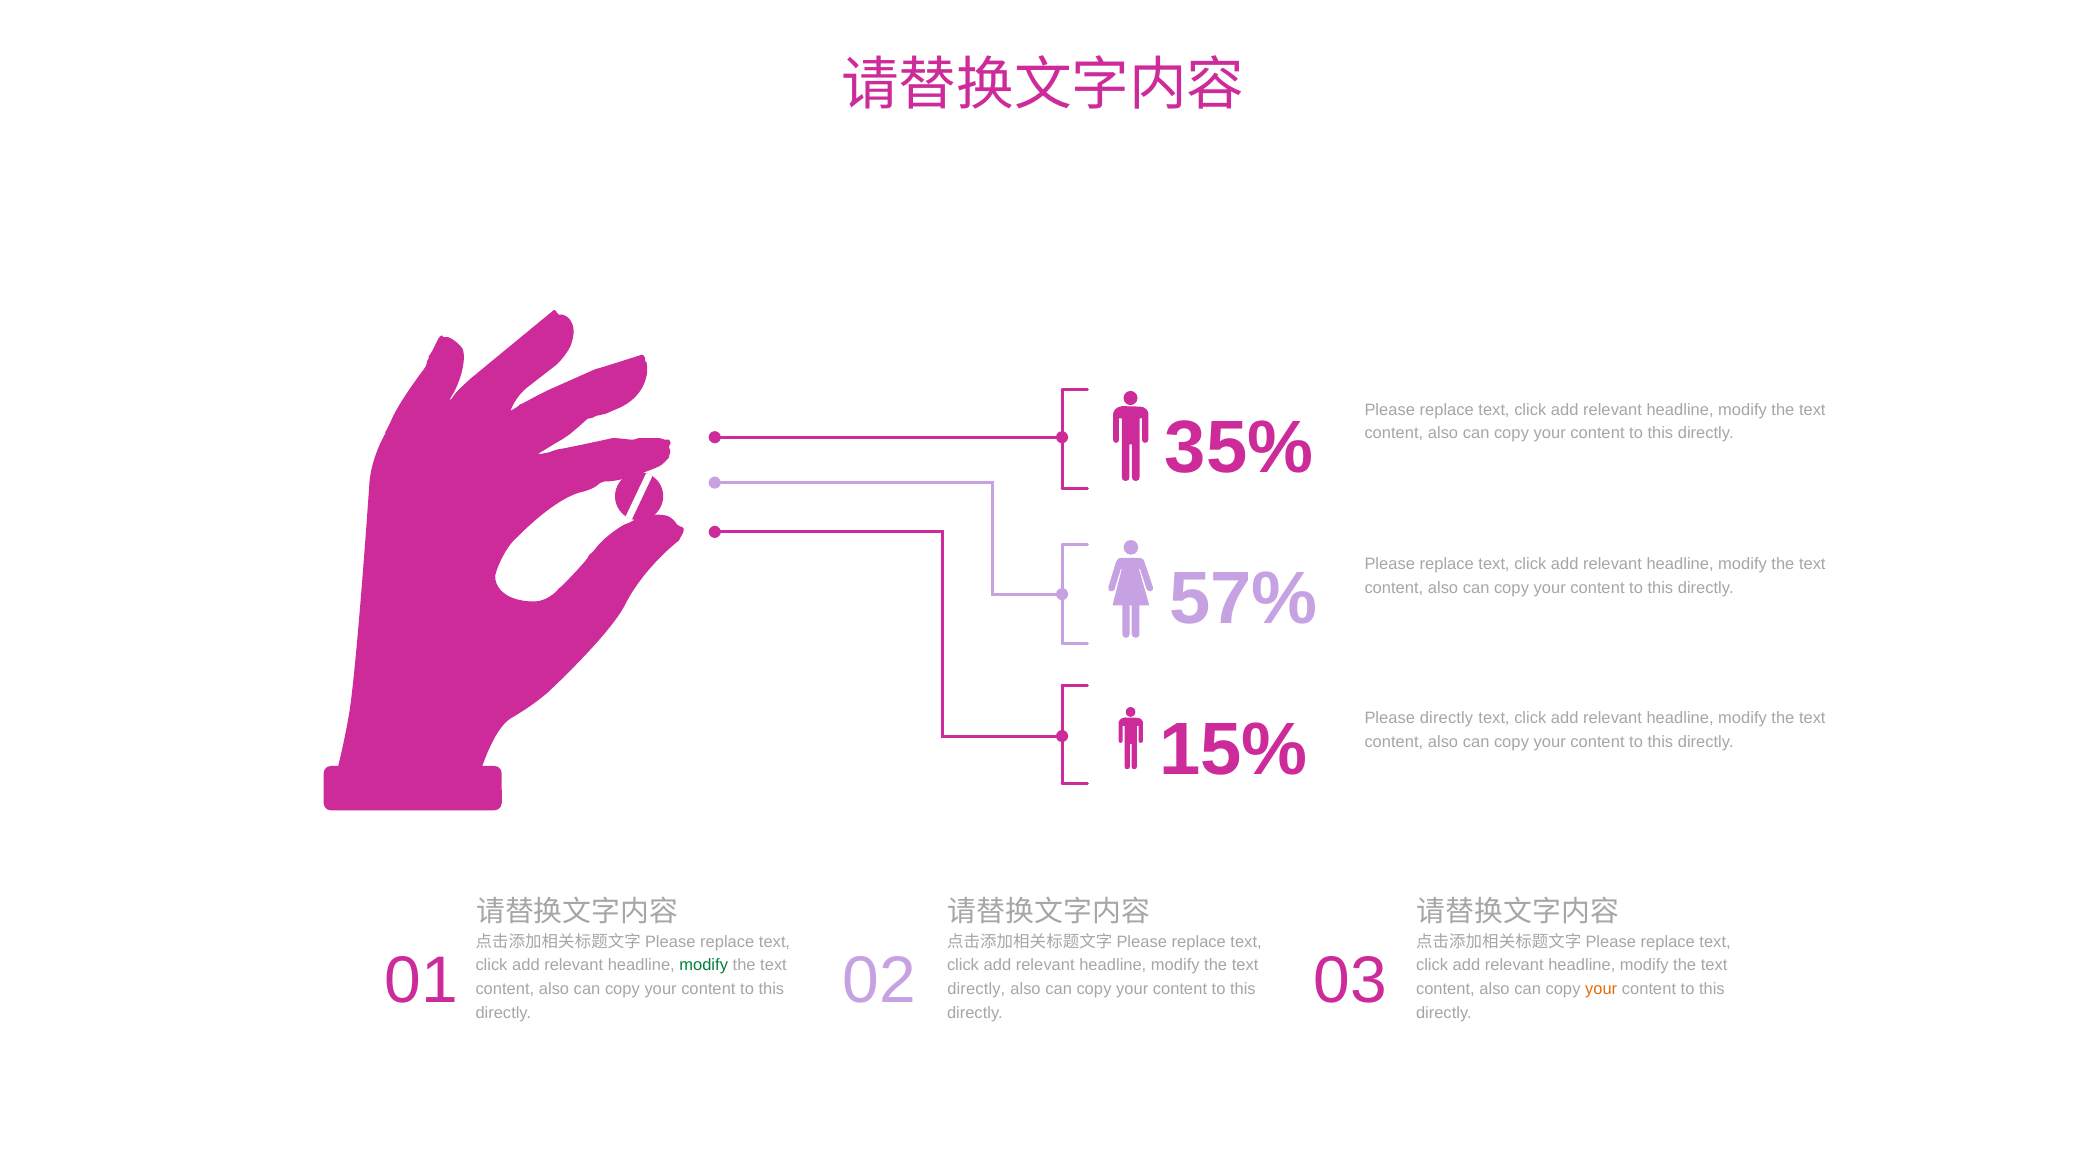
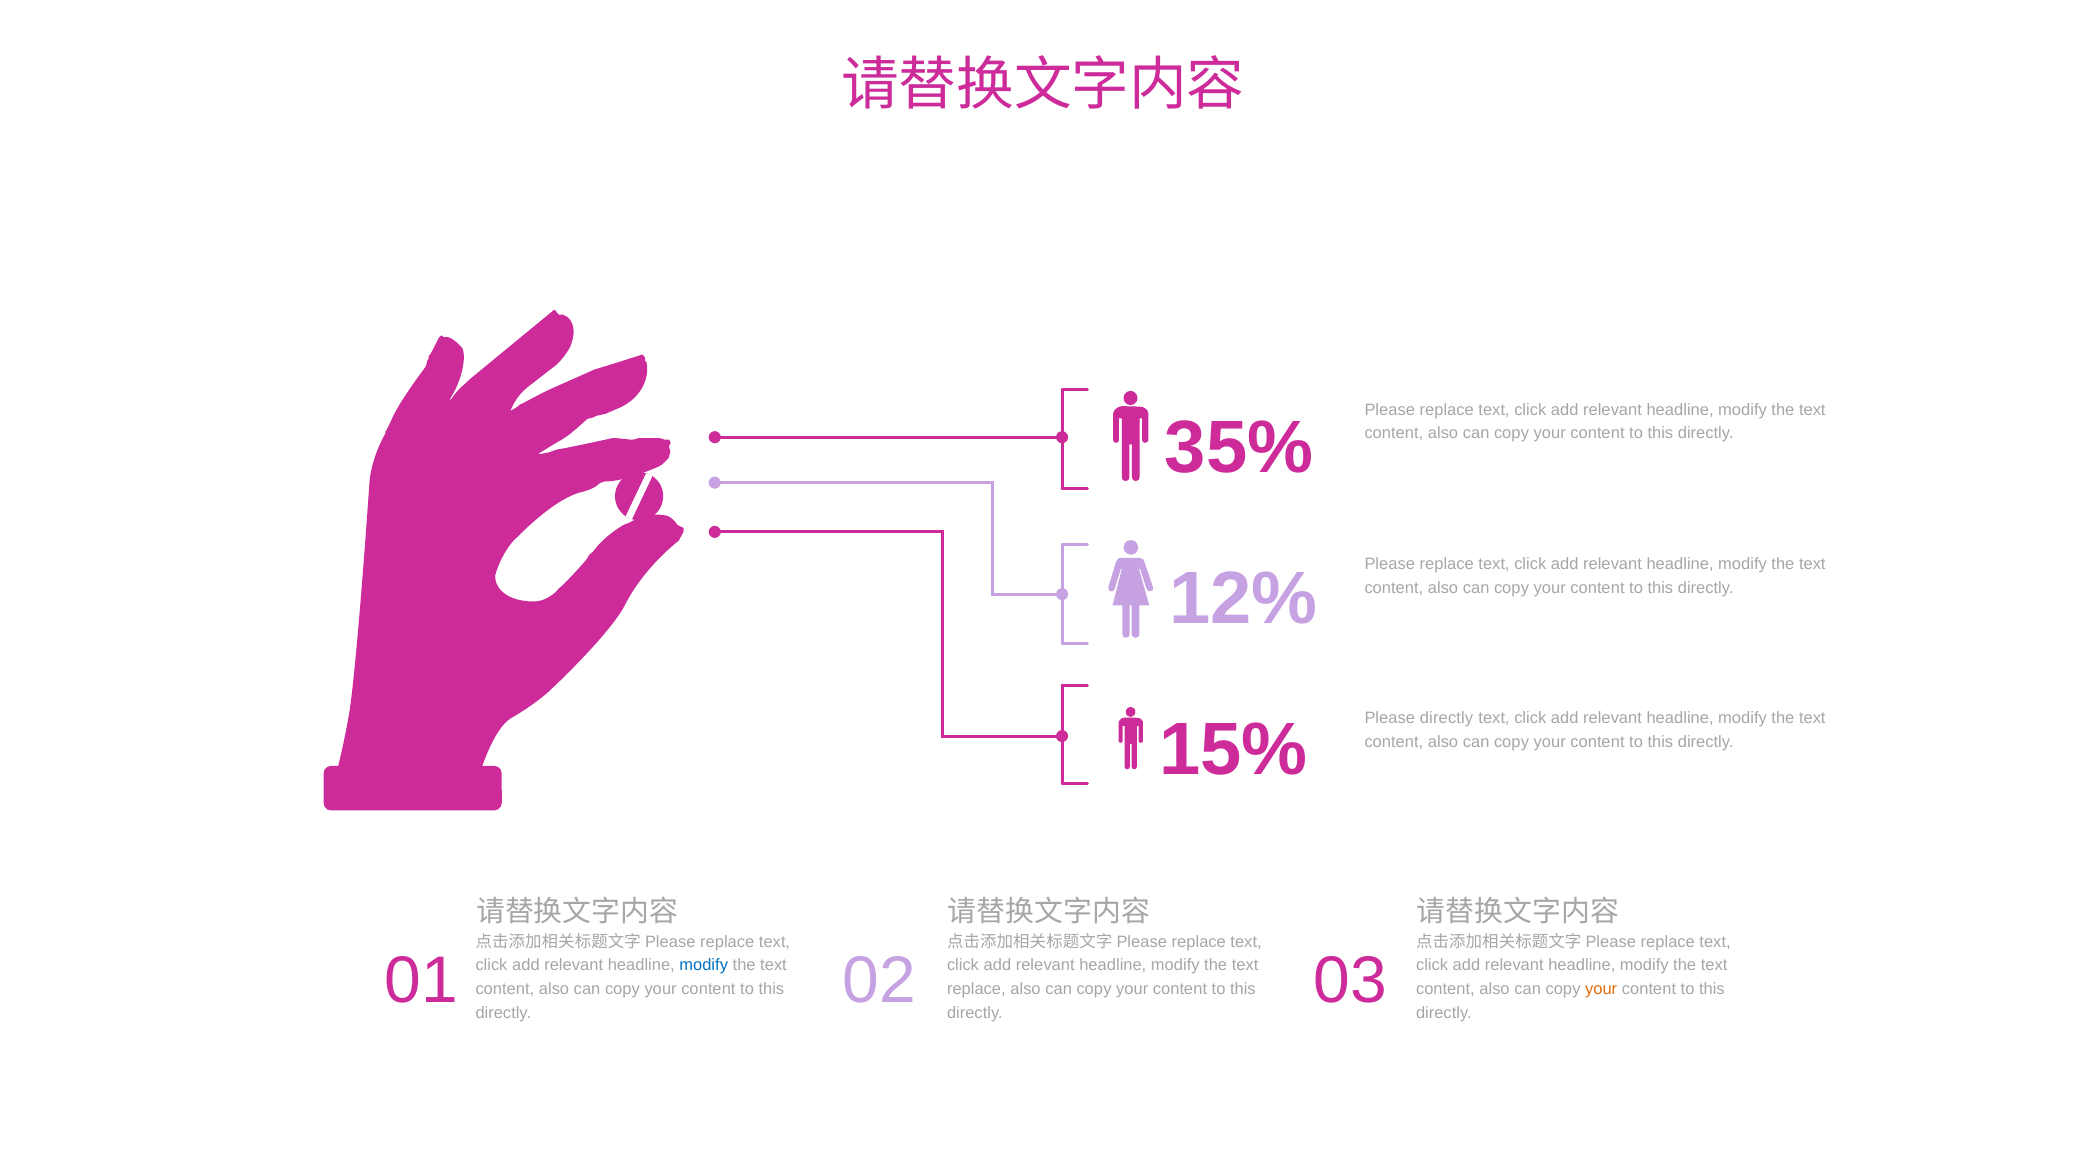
57%: 57% -> 12%
modify at (704, 966) colour: green -> blue
directly at (976, 989): directly -> replace
